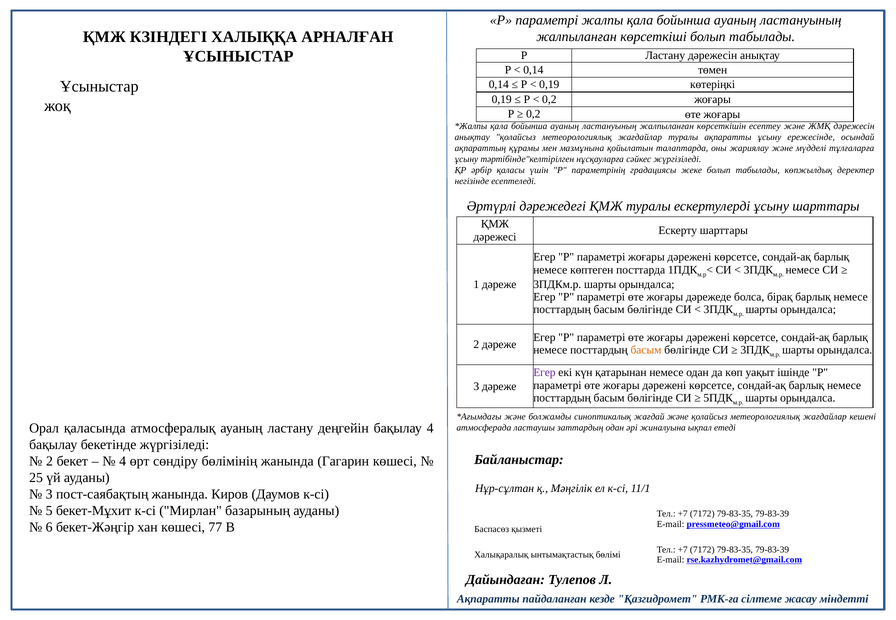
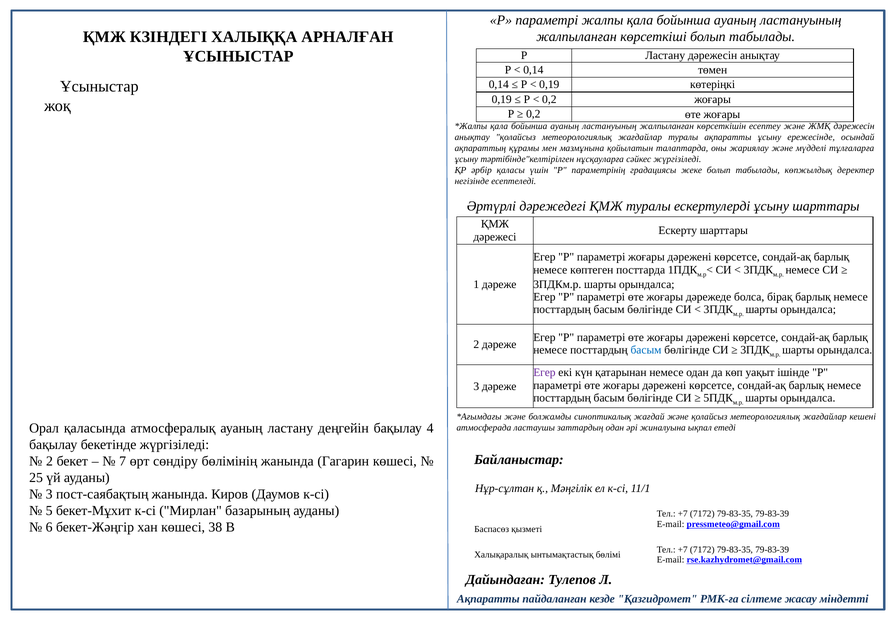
басым at (646, 350) colour: orange -> blue
4 at (123, 461): 4 -> 7
77: 77 -> 38
